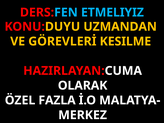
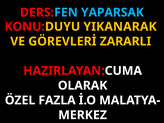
ETMELIYIZ: ETMELIYIZ -> YAPARSAK
UZMANDAN: UZMANDAN -> YIKANARAK
KESILME: KESILME -> ZARARLI
